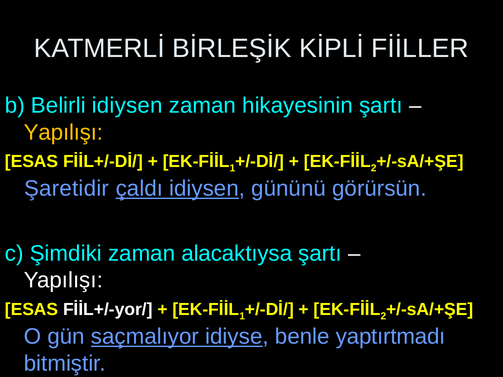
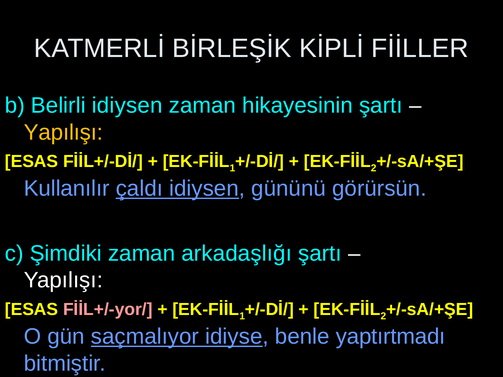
Şaretidir: Şaretidir -> Kullanılır
alacaktıysa: alacaktıysa -> arkadaşlığı
FİİL+/-yor/ colour: white -> pink
